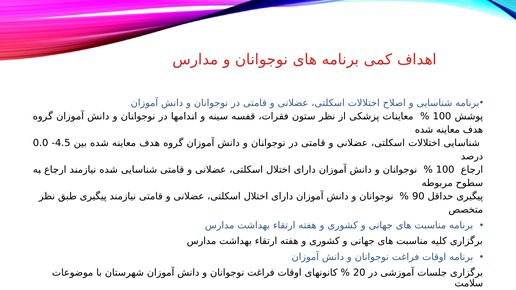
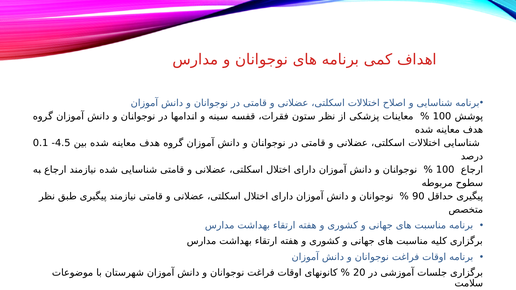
0.0: 0.0 -> 0.1
